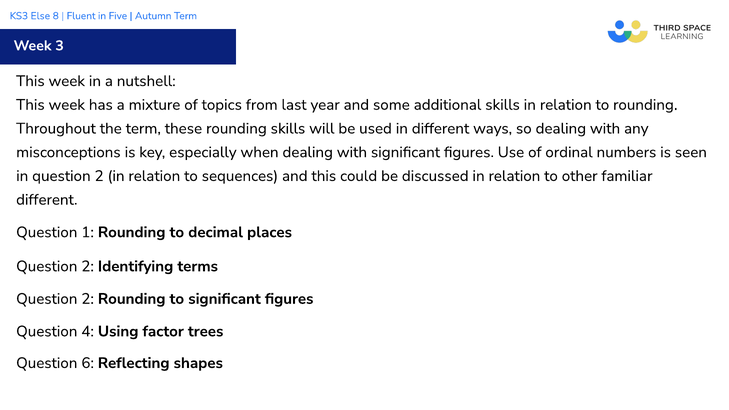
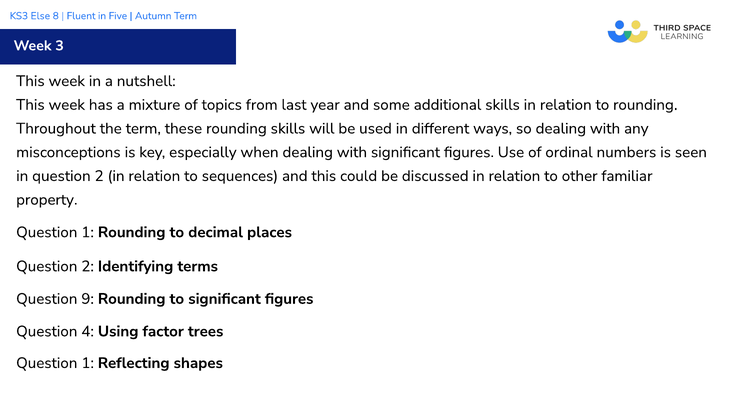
different at (47, 200): different -> property
2 at (88, 299): 2 -> 9
6 at (88, 363): 6 -> 1
